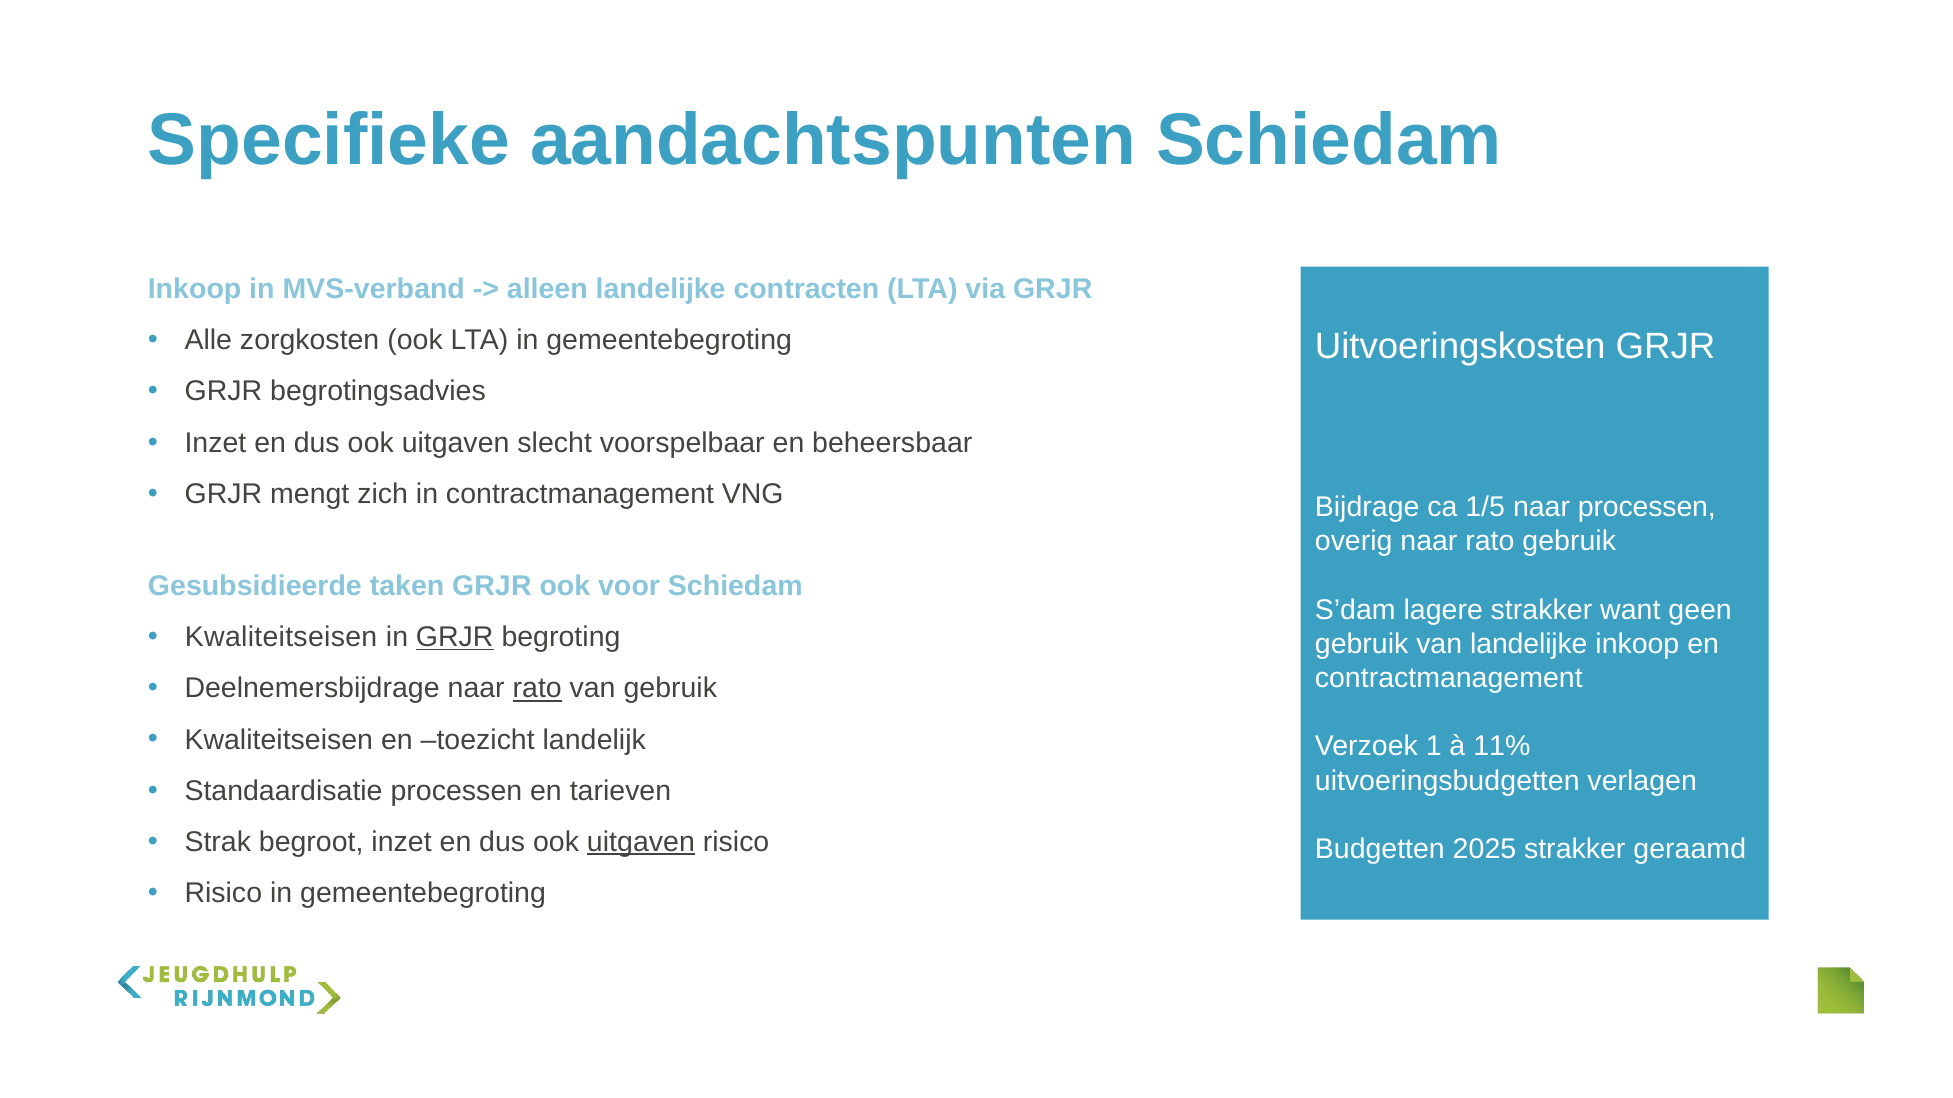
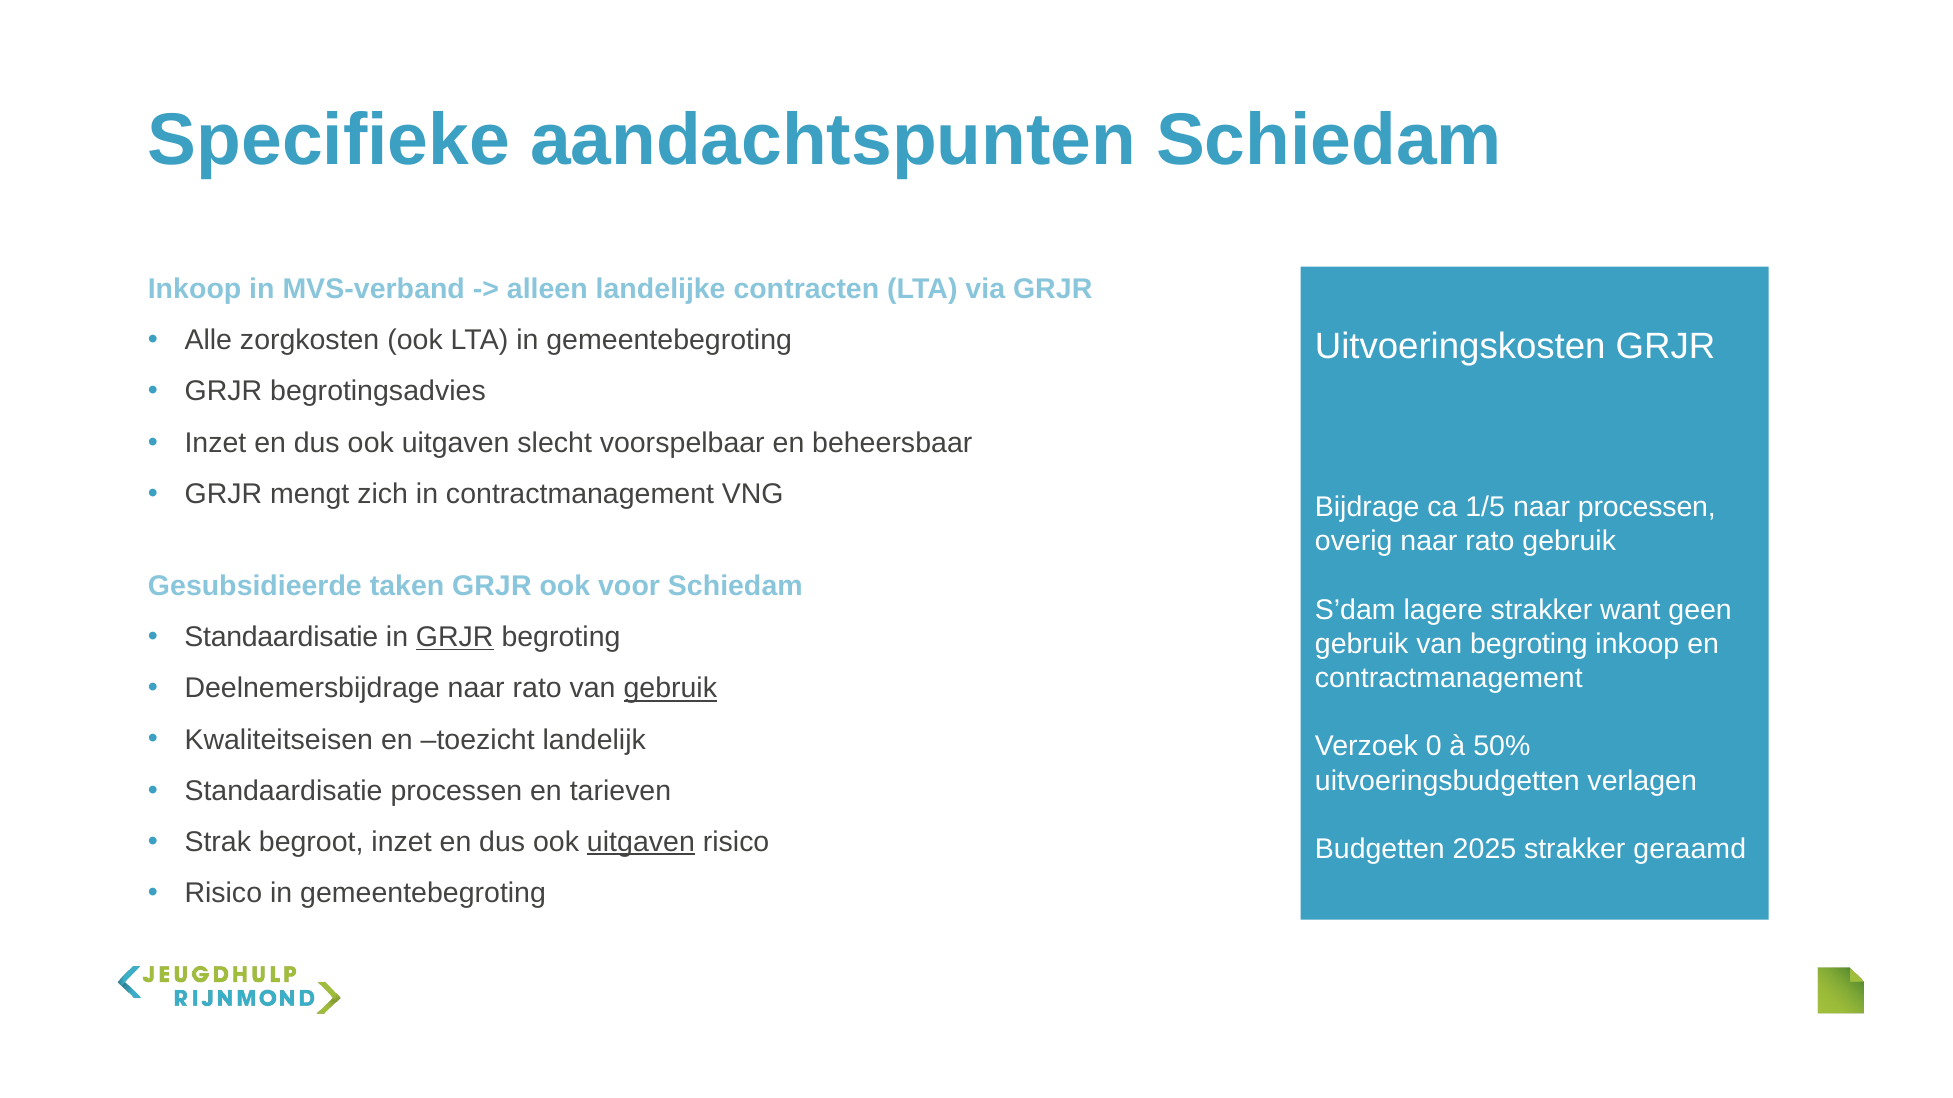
Kwaliteitseisen at (281, 638): Kwaliteitseisen -> Standaardisatie
van landelijke: landelijke -> begroting
rato at (537, 689) underline: present -> none
gebruik at (670, 689) underline: none -> present
1: 1 -> 0
11%: 11% -> 50%
